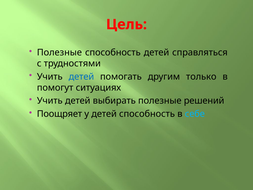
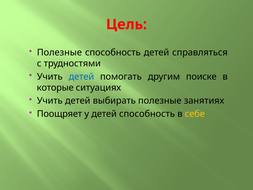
только: только -> поиске
помогут: помогут -> которые
решений: решений -> занятиях
себе colour: light blue -> yellow
